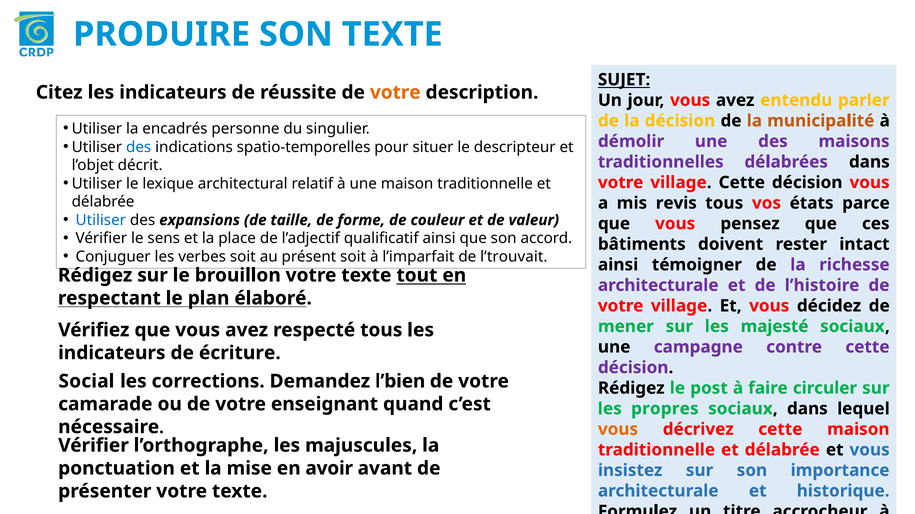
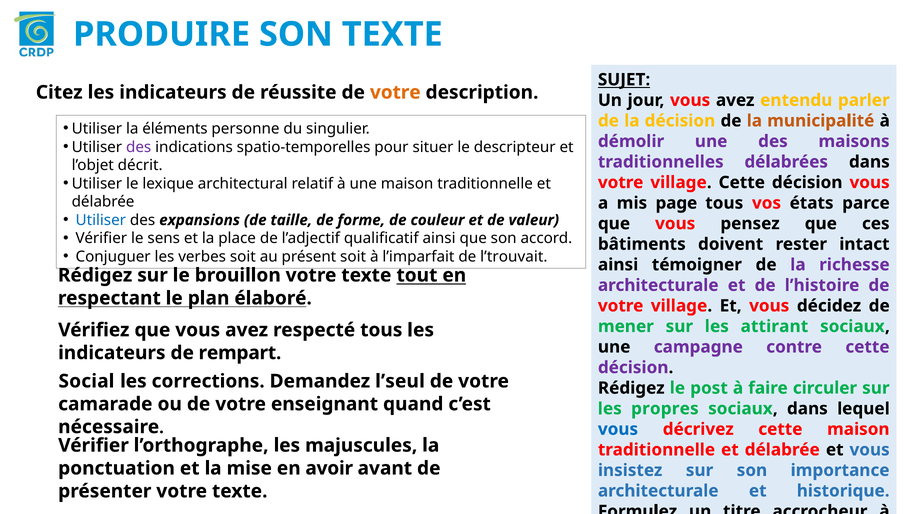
encadrés: encadrés -> éléments
des at (139, 147) colour: blue -> purple
revis: revis -> page
majesté: majesté -> attirant
écriture: écriture -> rempart
l’bien: l’bien -> l’seul
vous at (618, 430) colour: orange -> blue
